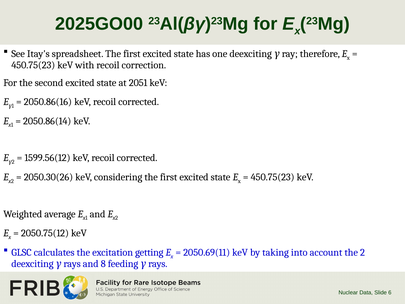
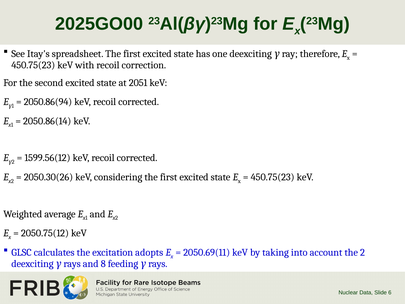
2050.86(16: 2050.86(16 -> 2050.86(94
getting: getting -> adopts
